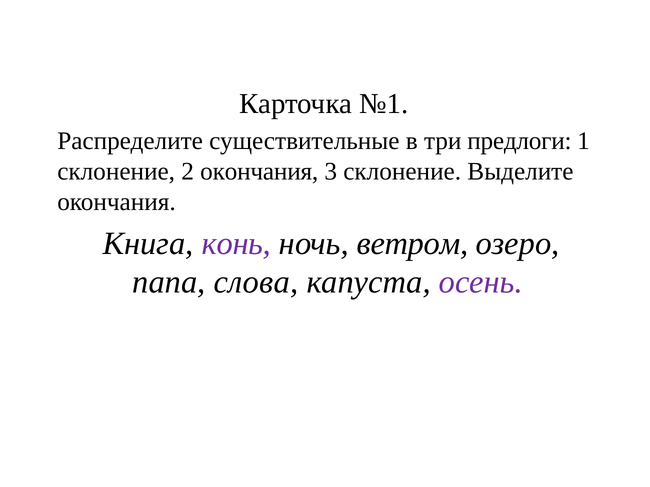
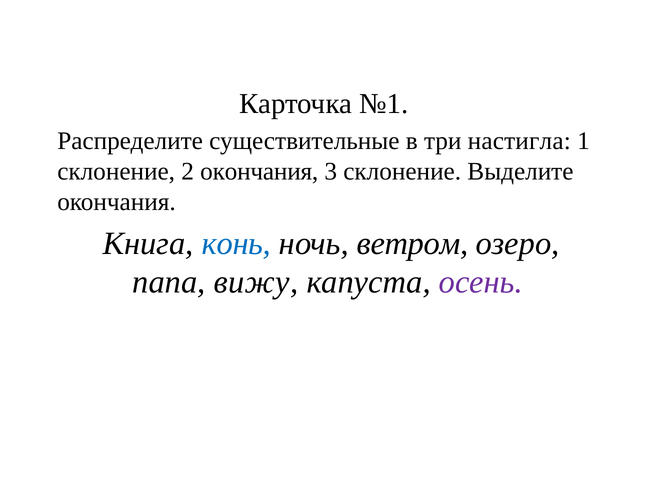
предлоги: предлоги -> настигла
конь colour: purple -> blue
слова: слова -> вижу
